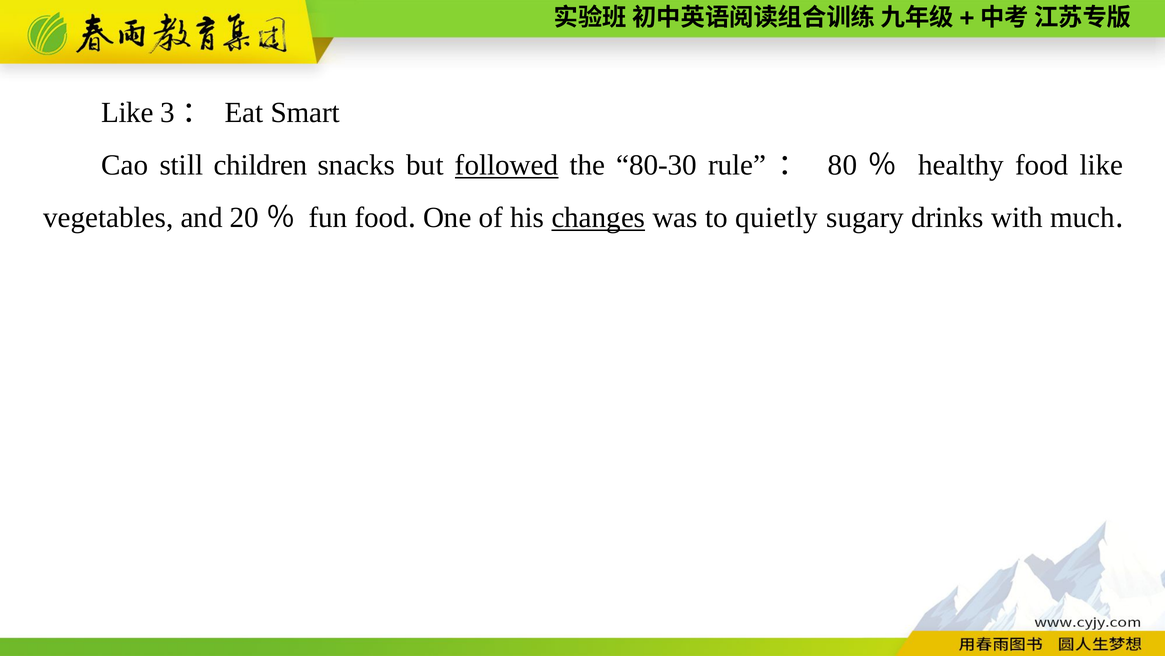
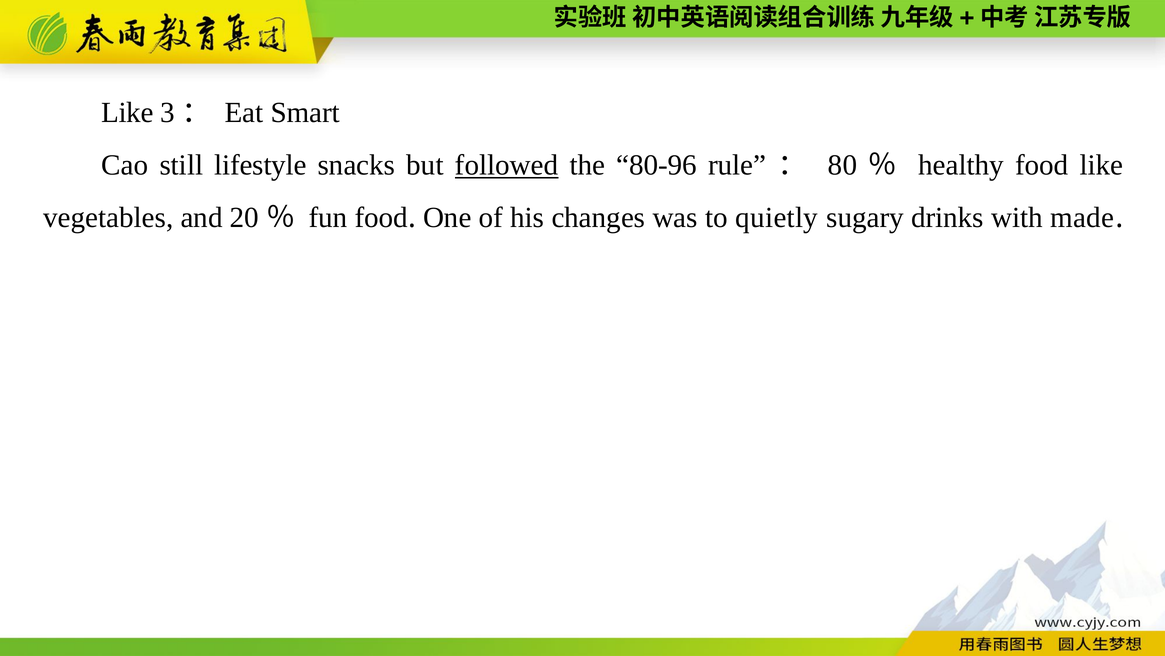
children: children -> lifestyle
80-30: 80-30 -> 80-96
changes underline: present -> none
much: much -> made
